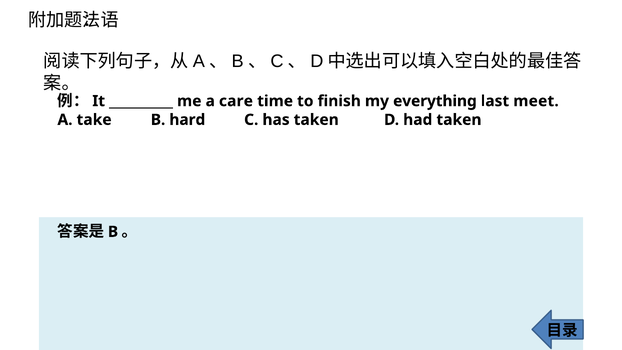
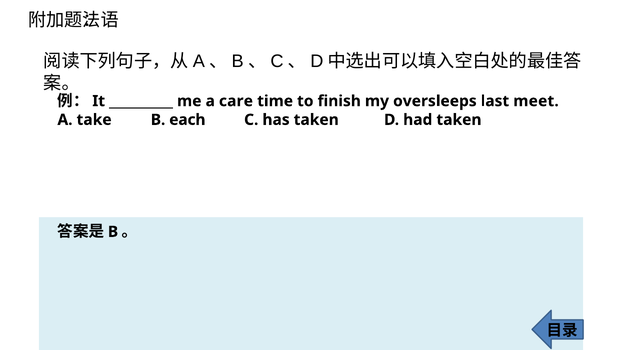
everything: everything -> oversleeps
hard: hard -> each
